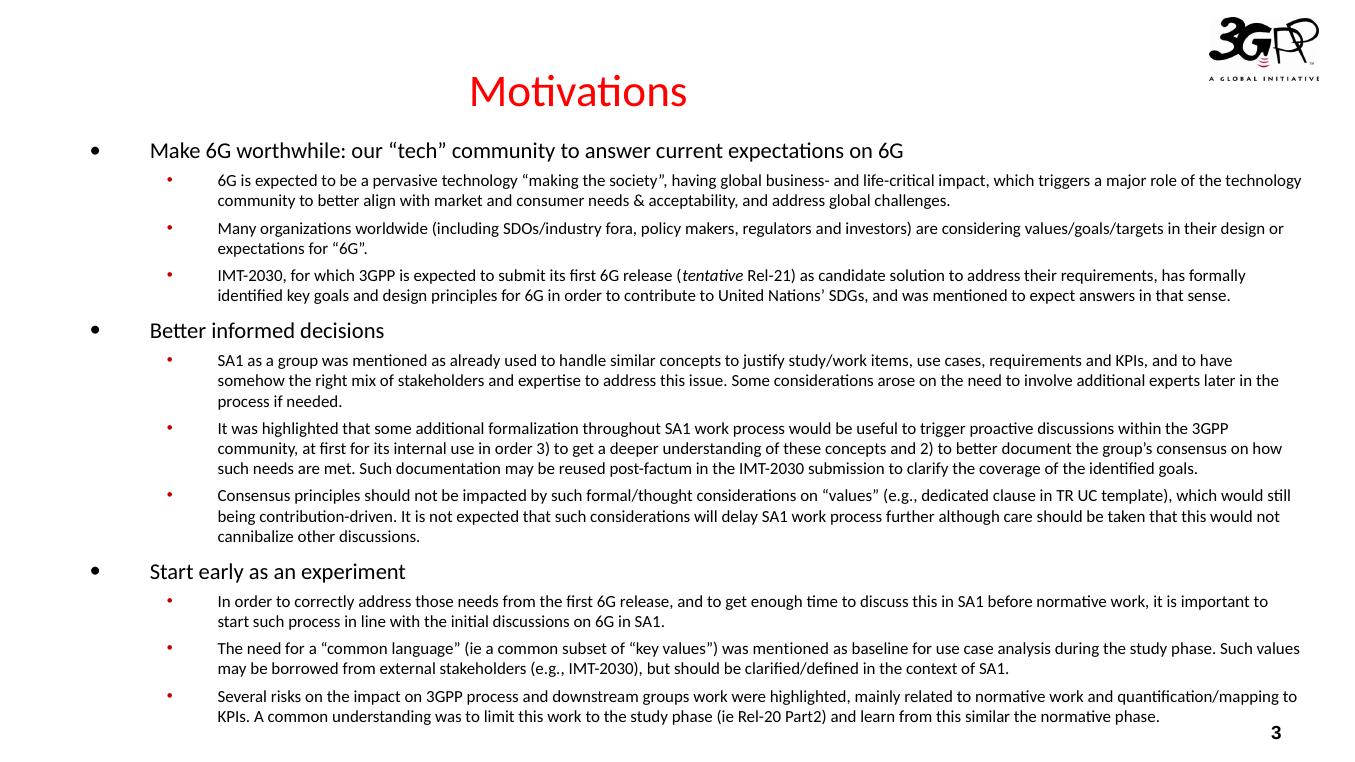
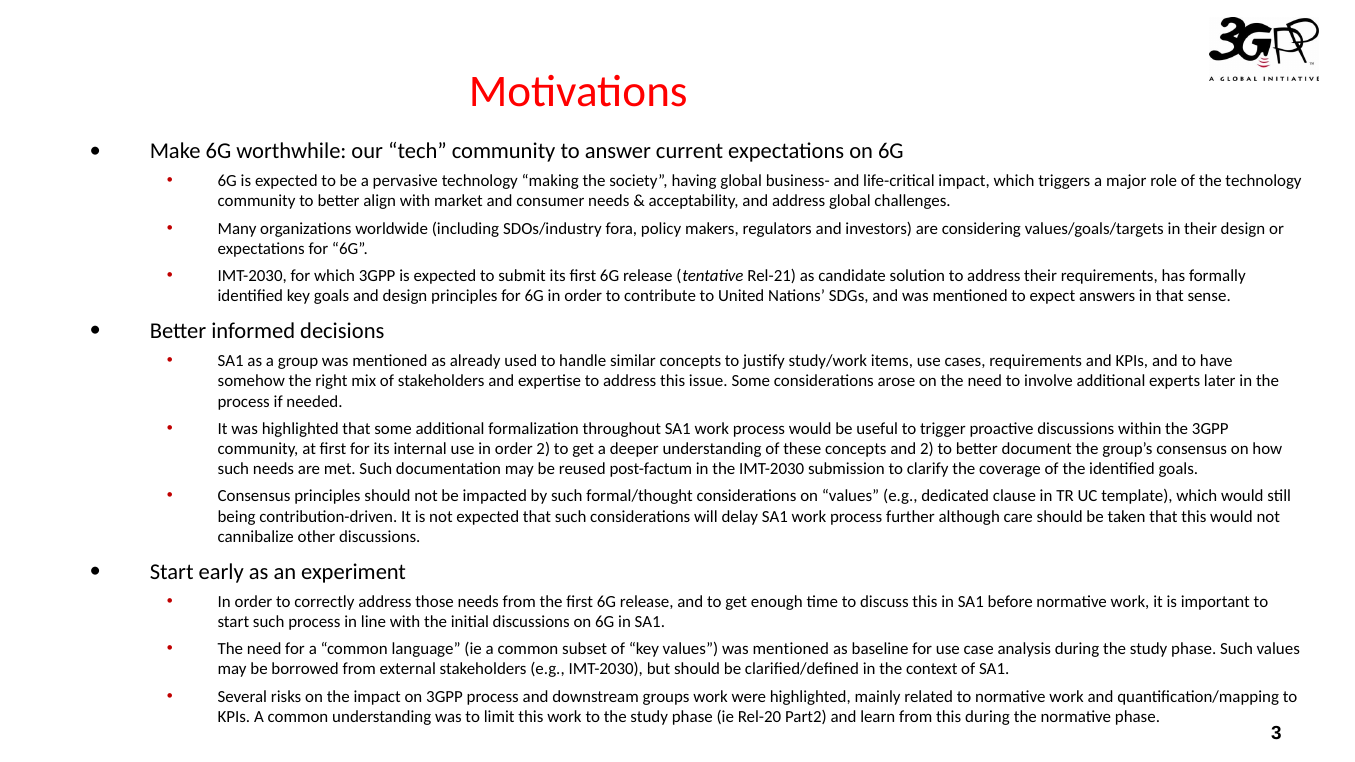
order 3: 3 -> 2
this similar: similar -> during
